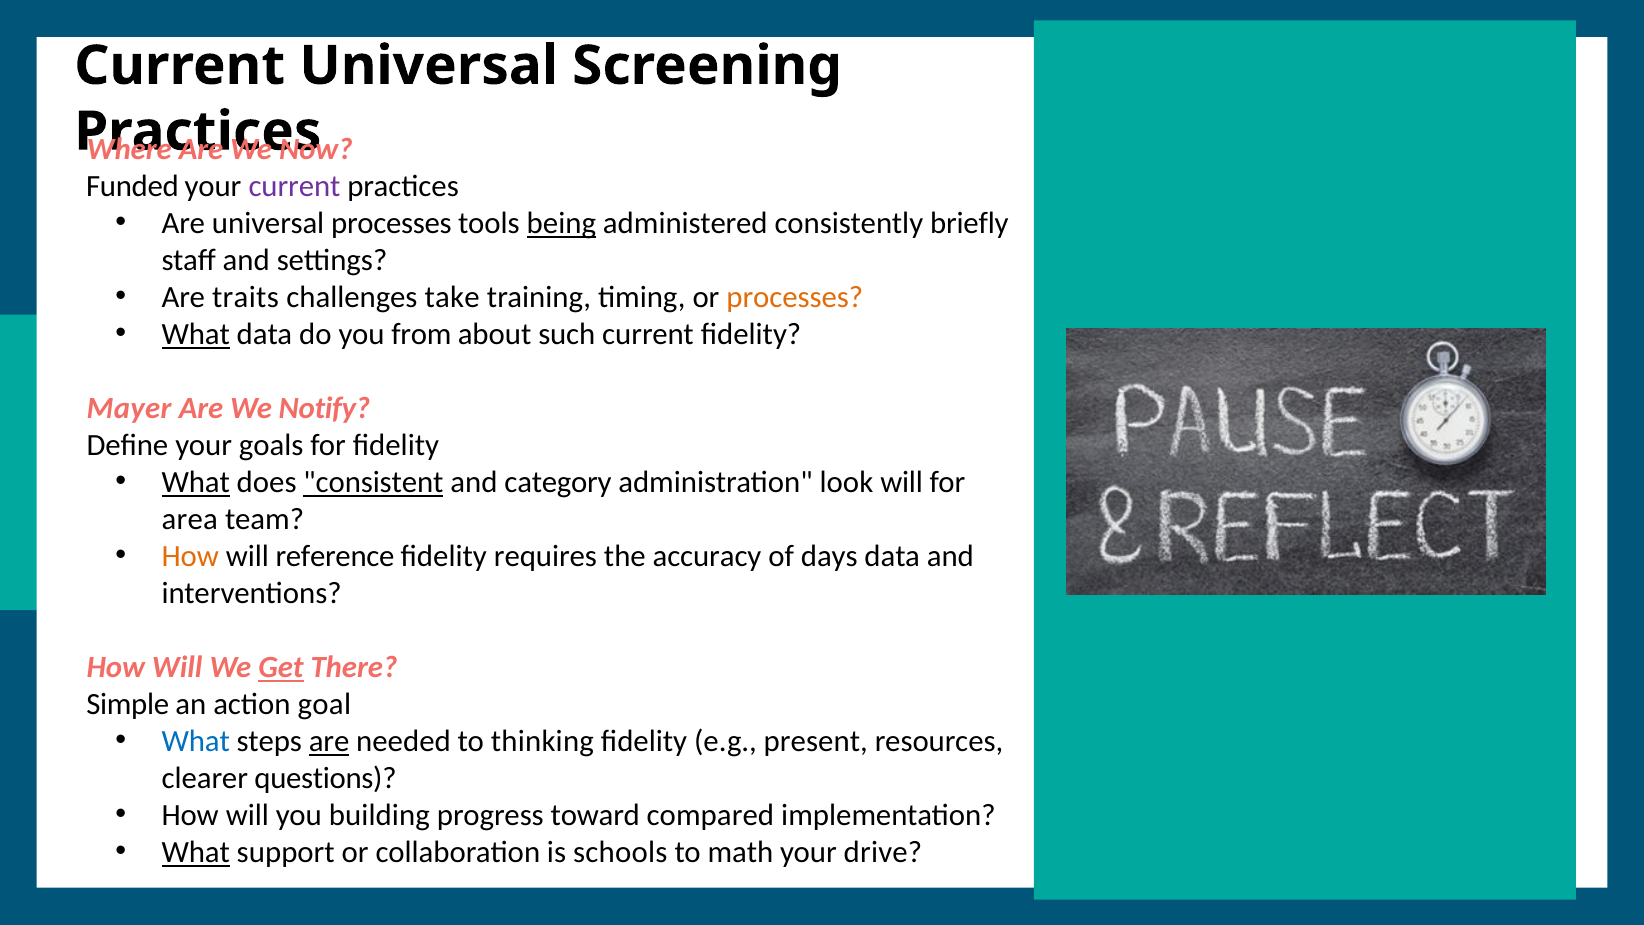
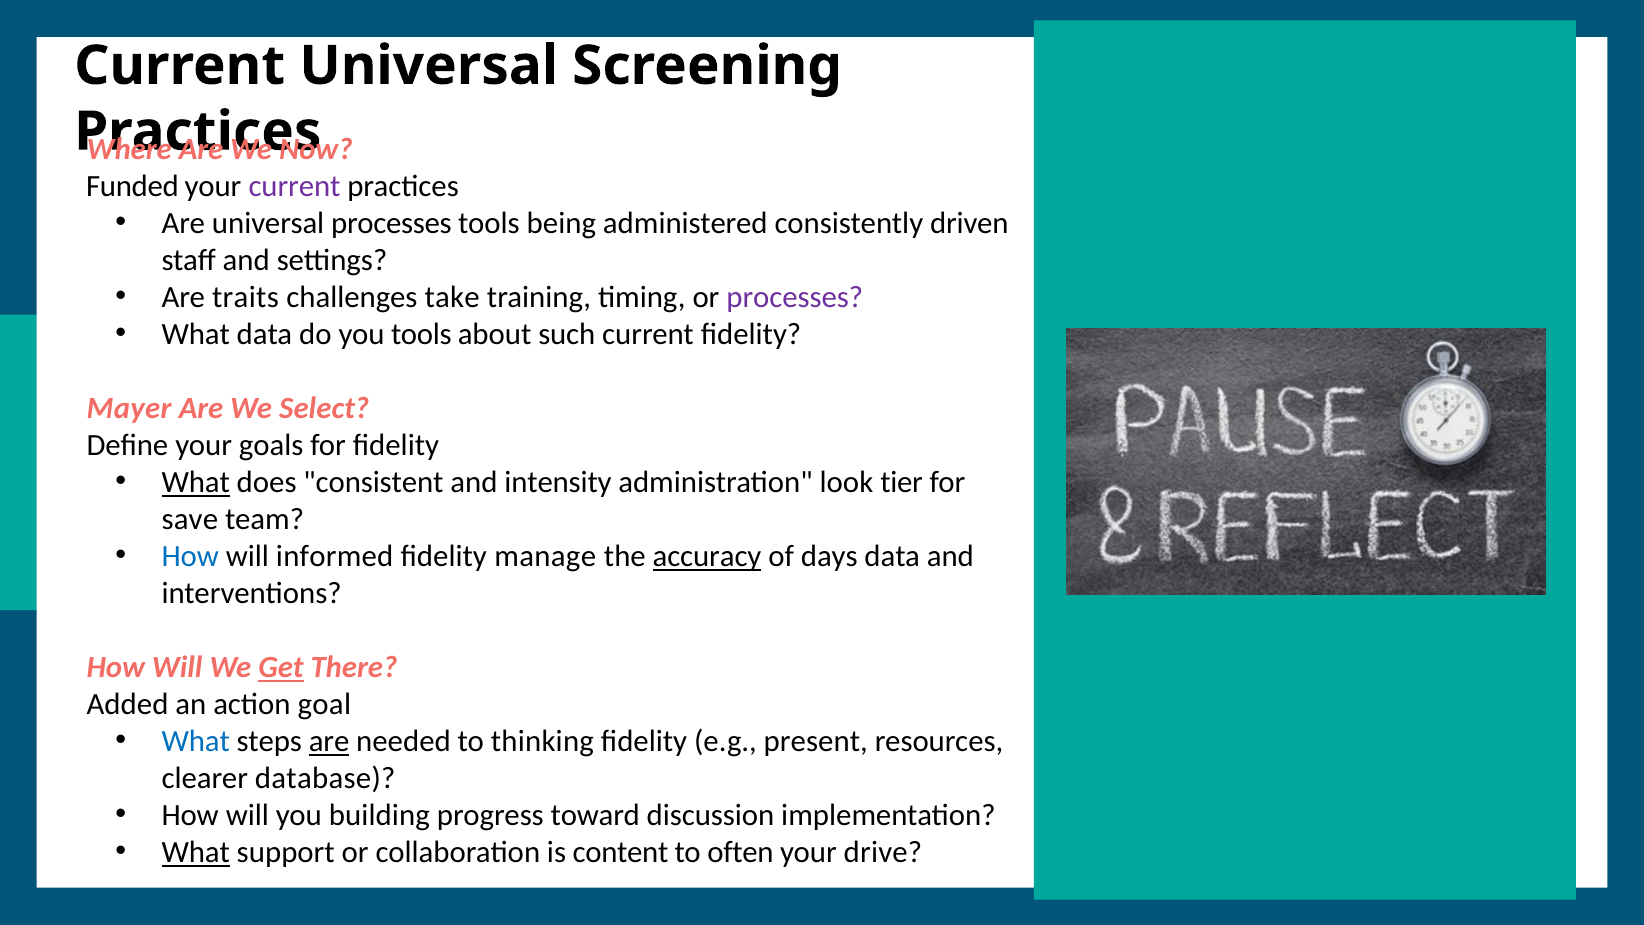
being underline: present -> none
briefly: briefly -> driven
processes at (795, 297) colour: orange -> purple
What at (196, 334) underline: present -> none
you from: from -> tools
Notify: Notify -> Select
consistent underline: present -> none
category: category -> intensity
look will: will -> tier
area: area -> save
How at (190, 556) colour: orange -> blue
reference: reference -> informed
requires: requires -> manage
accuracy underline: none -> present
Simple: Simple -> Added
questions: questions -> database
compared: compared -> discussion
schools: schools -> content
math: math -> often
